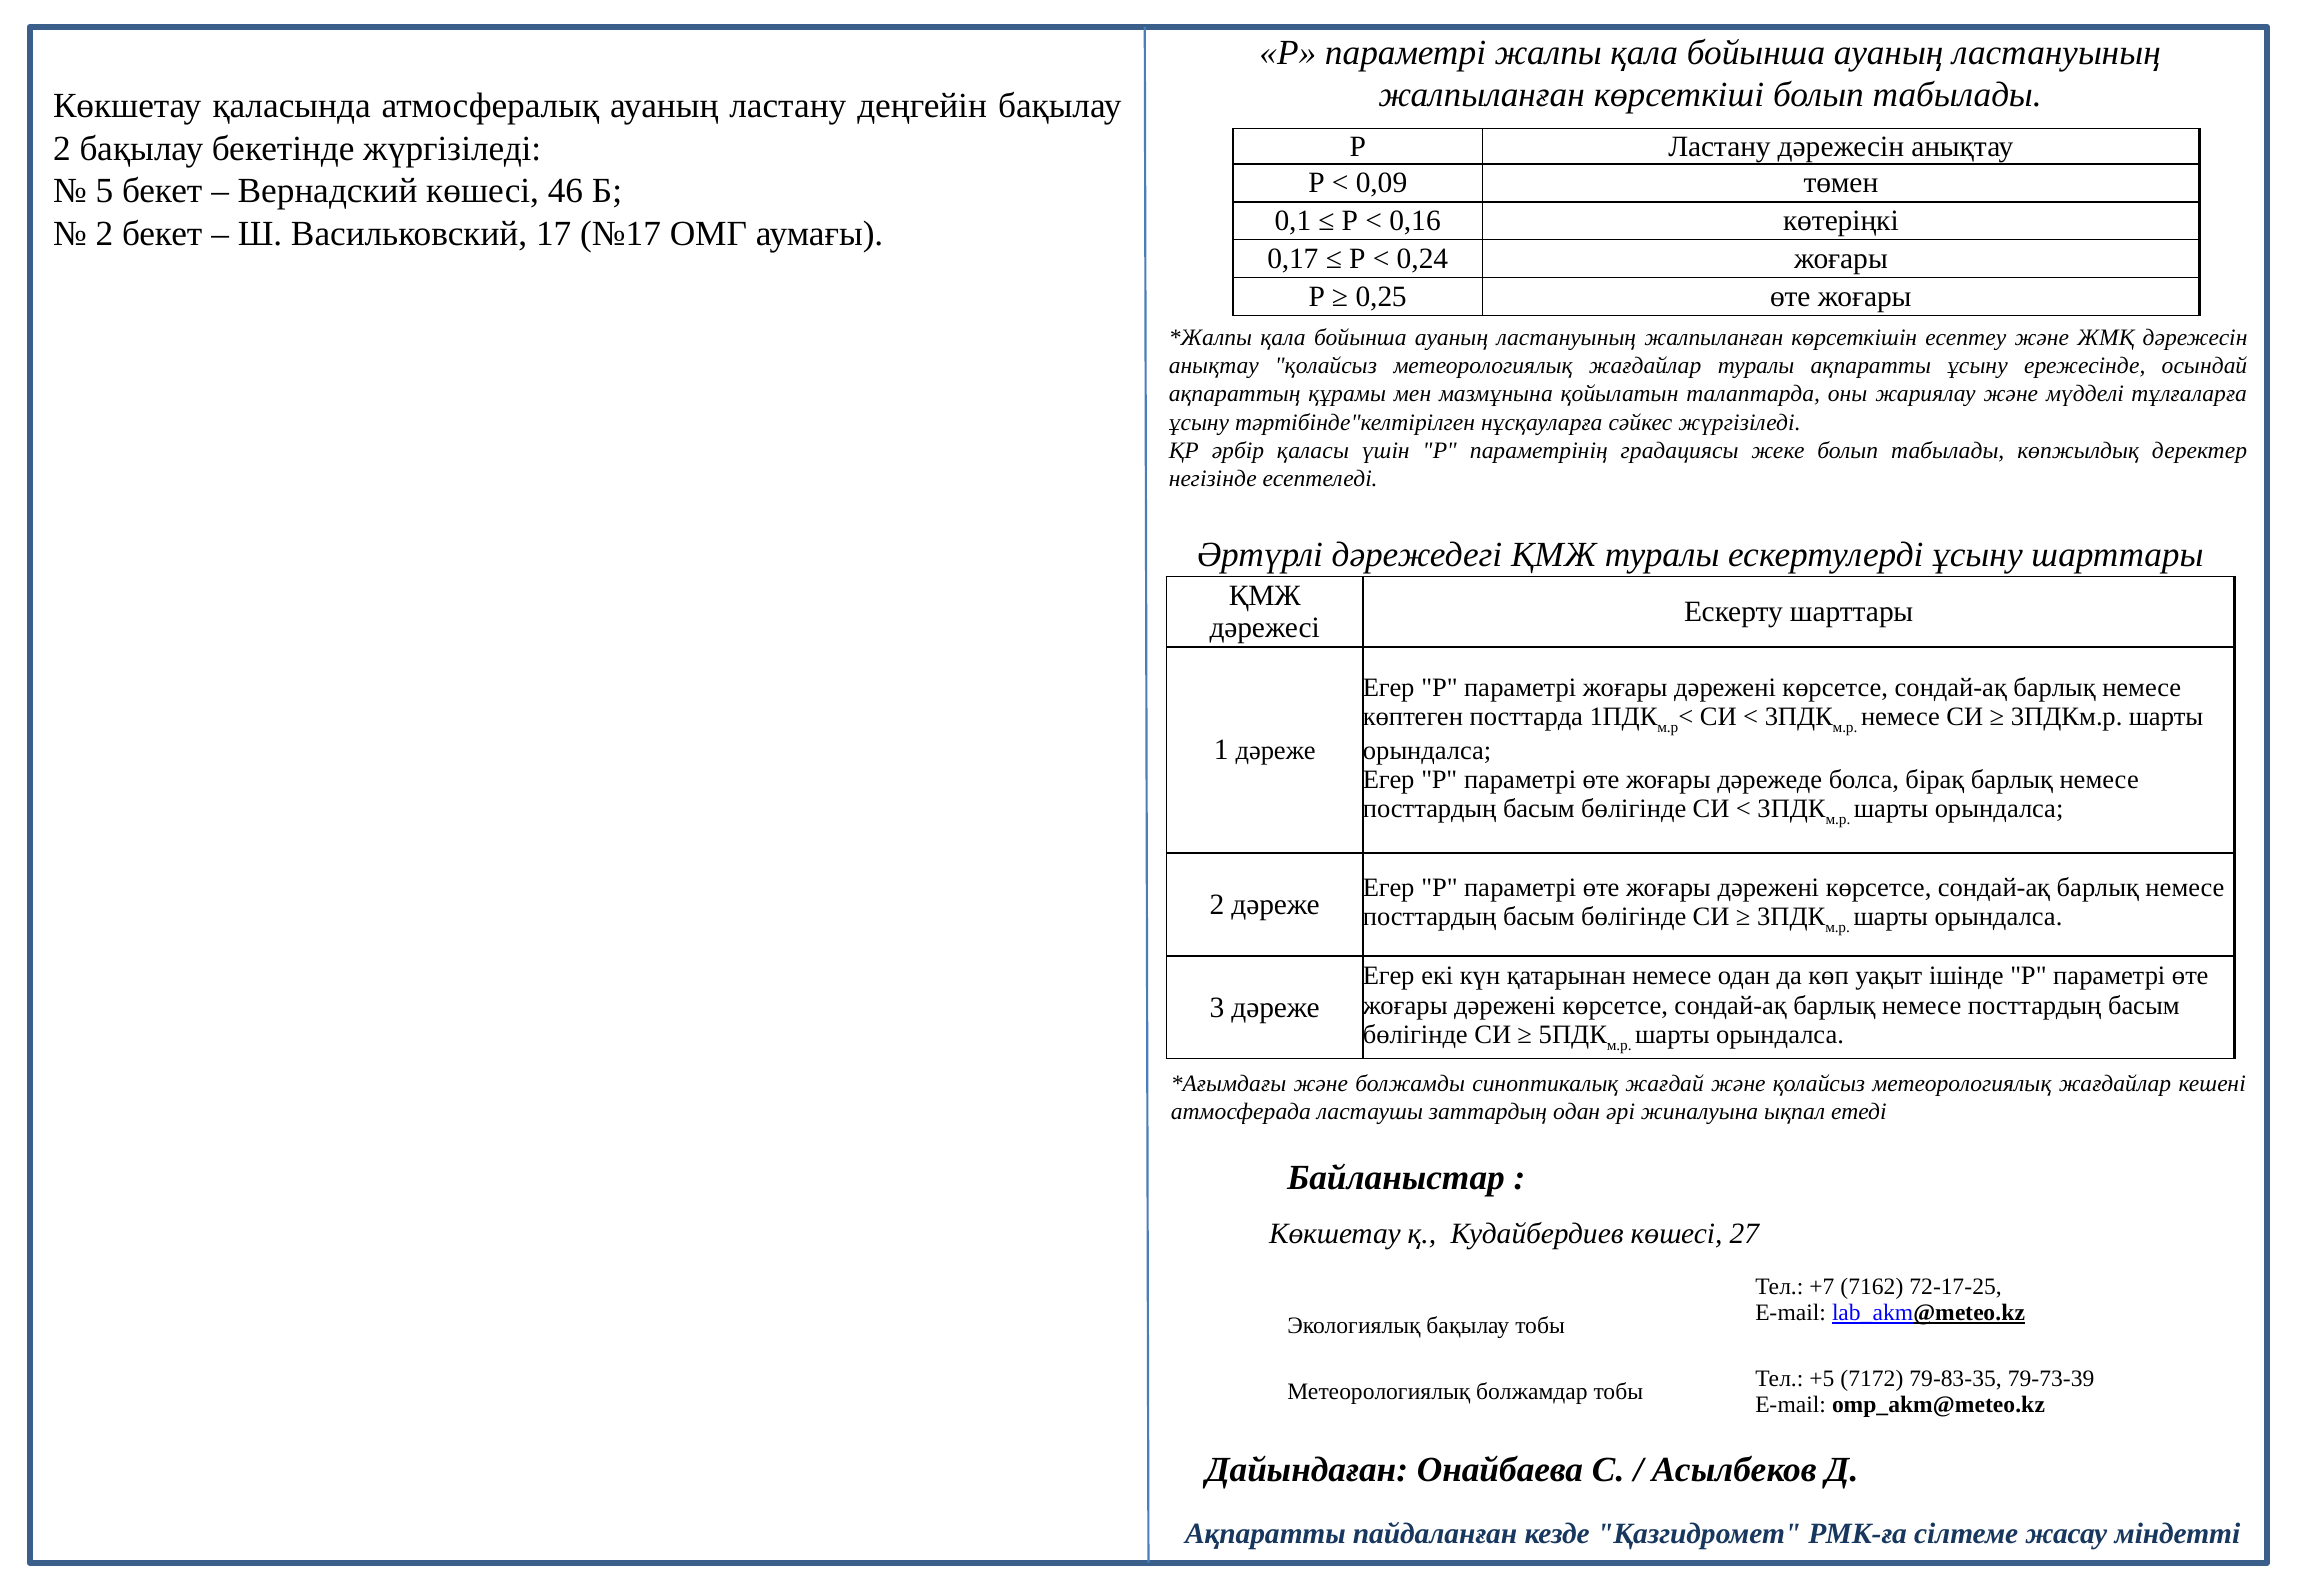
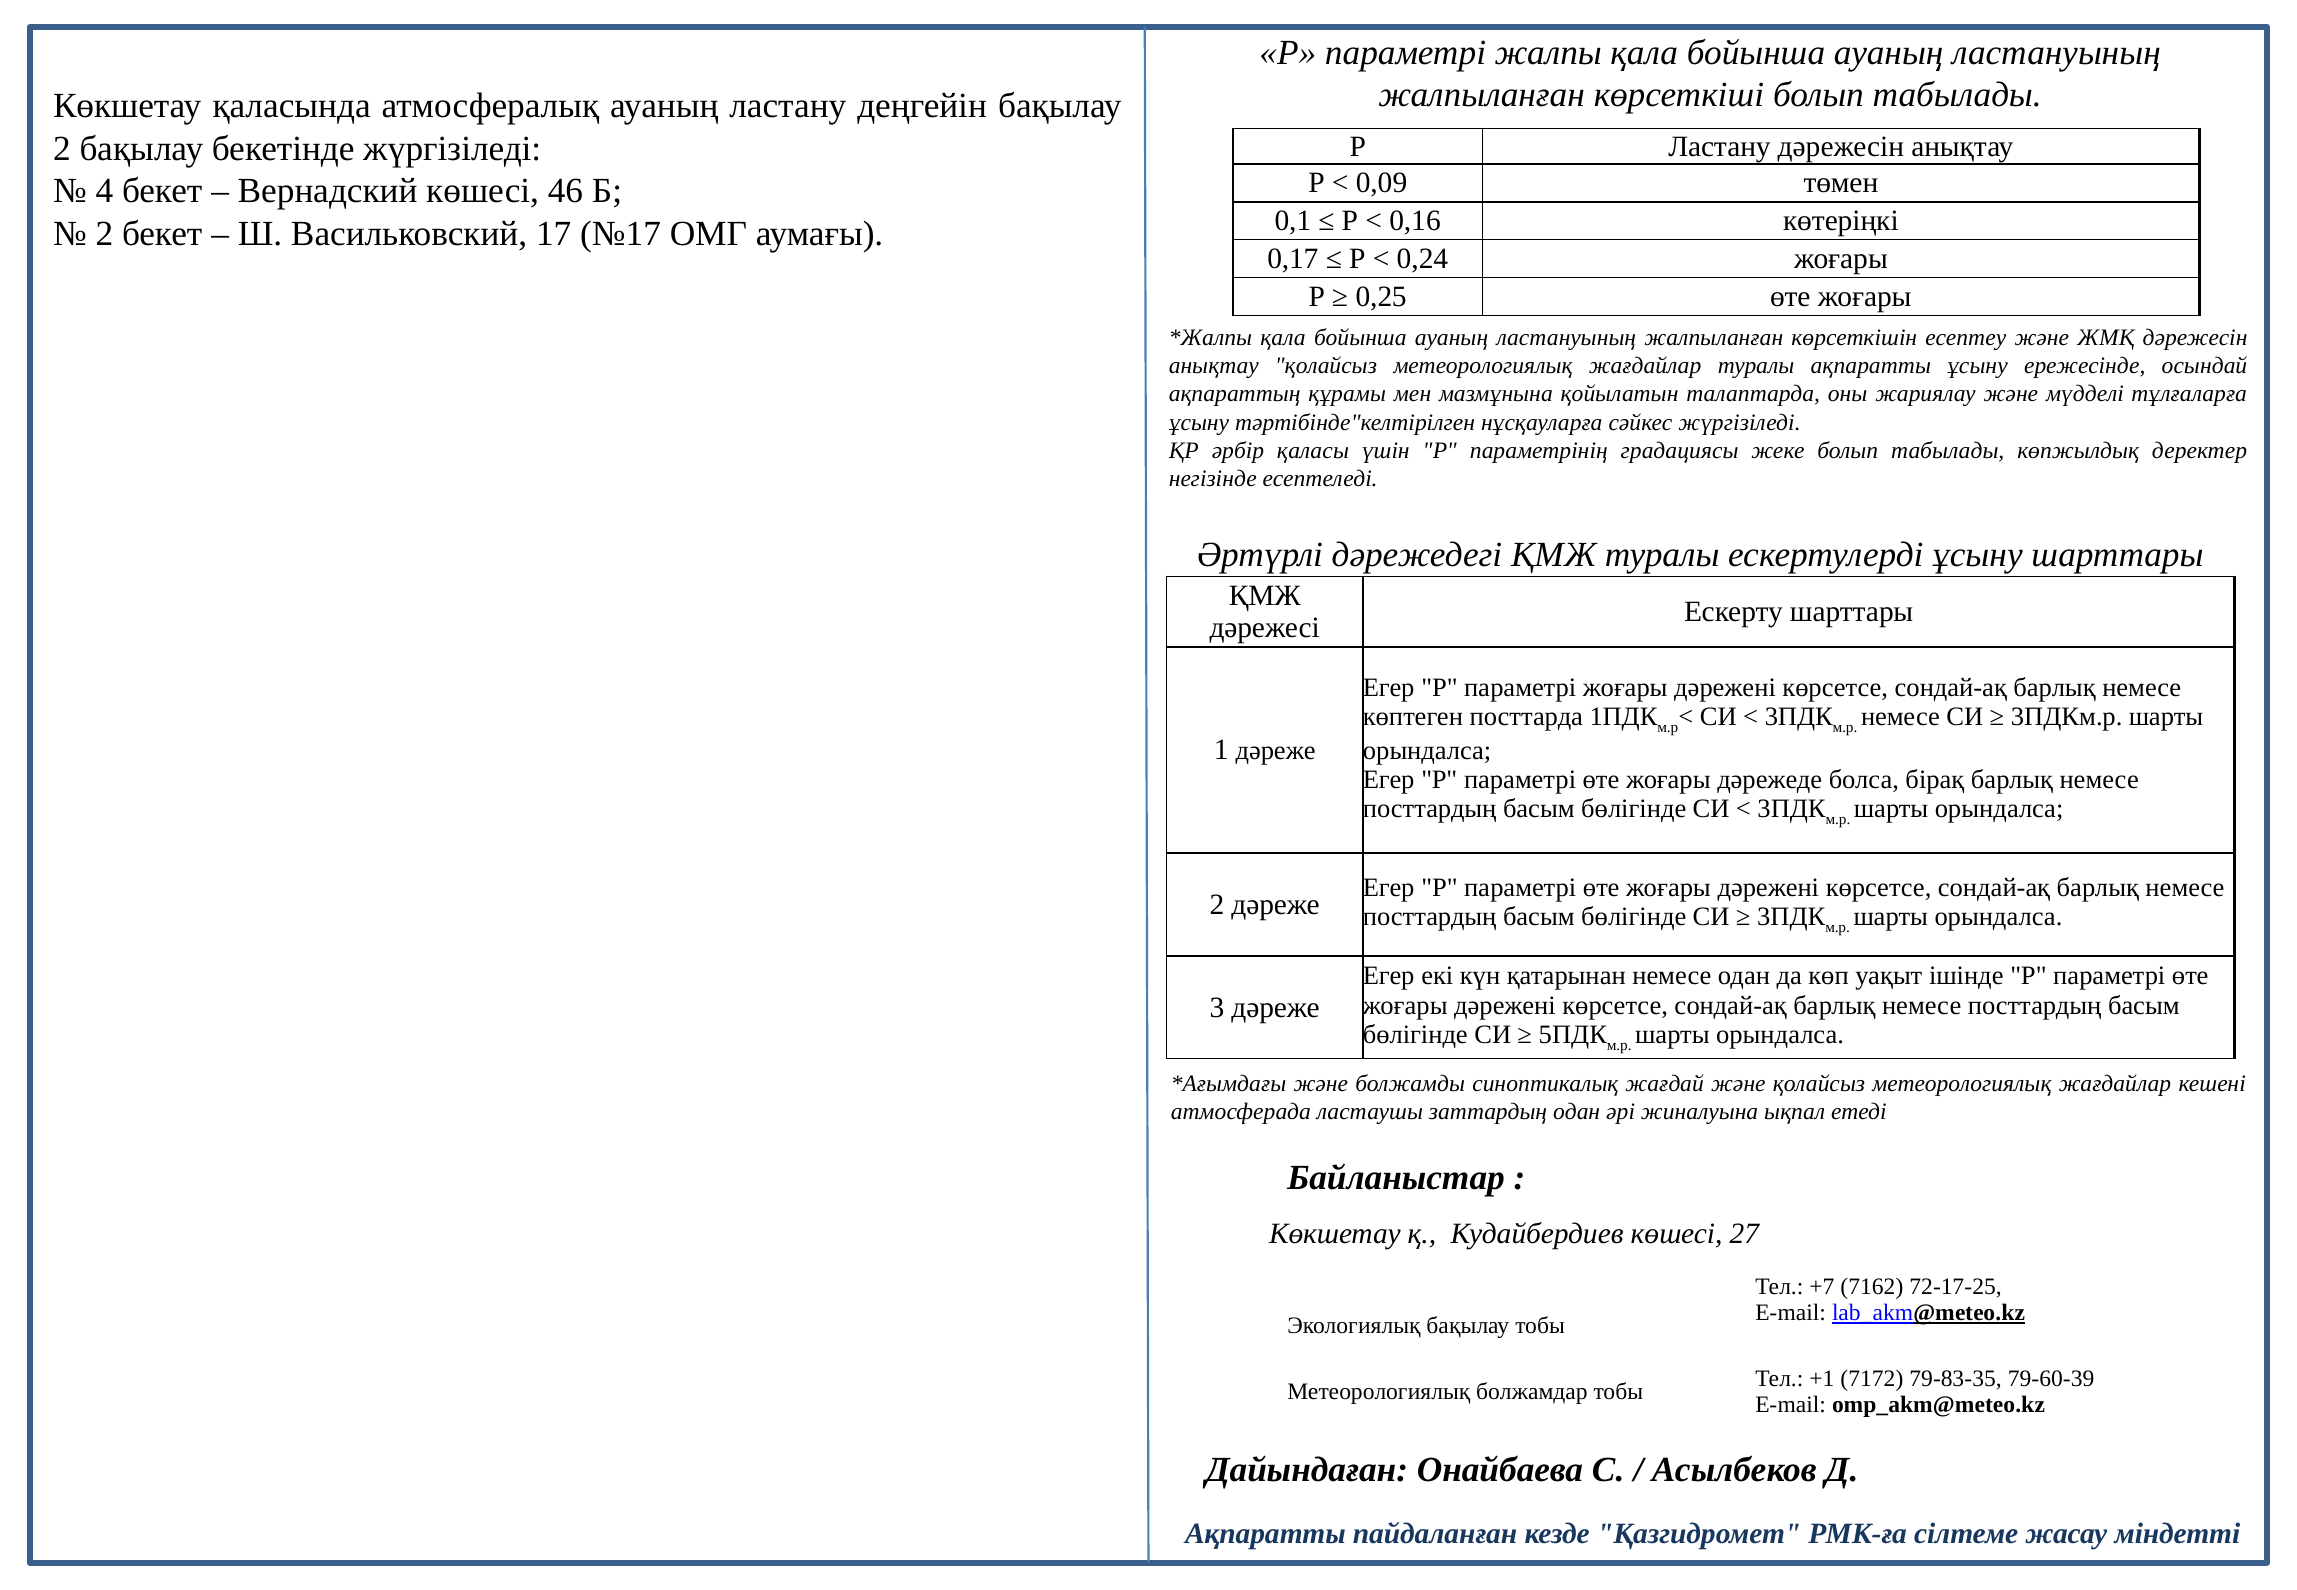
5: 5 -> 4
+5: +5 -> +1
79-73-39: 79-73-39 -> 79-60-39
